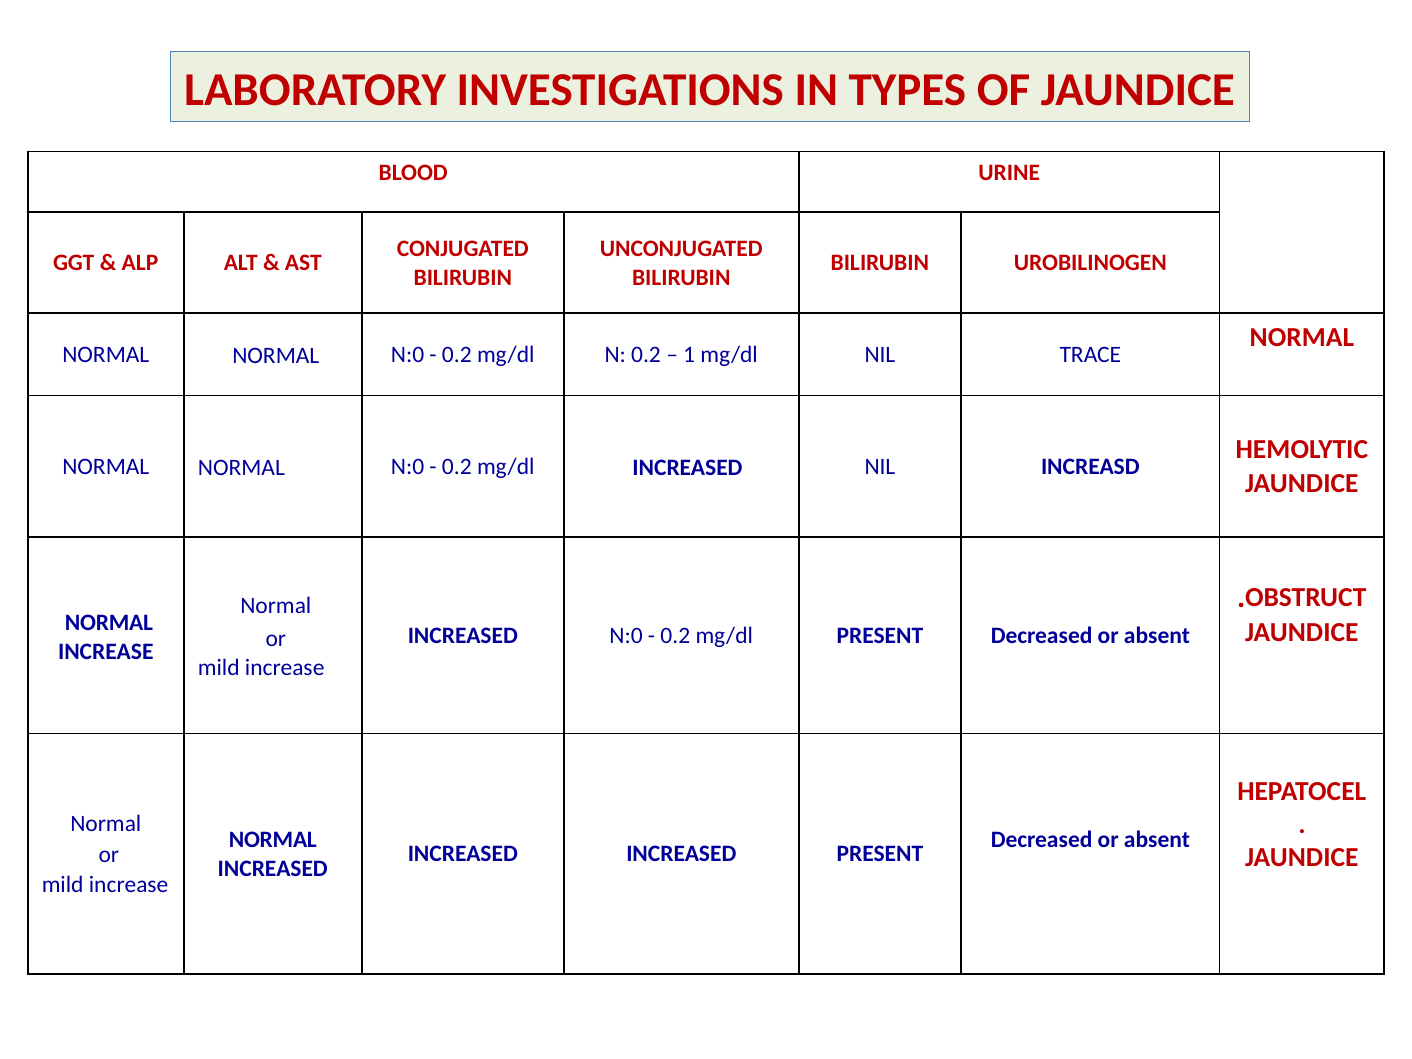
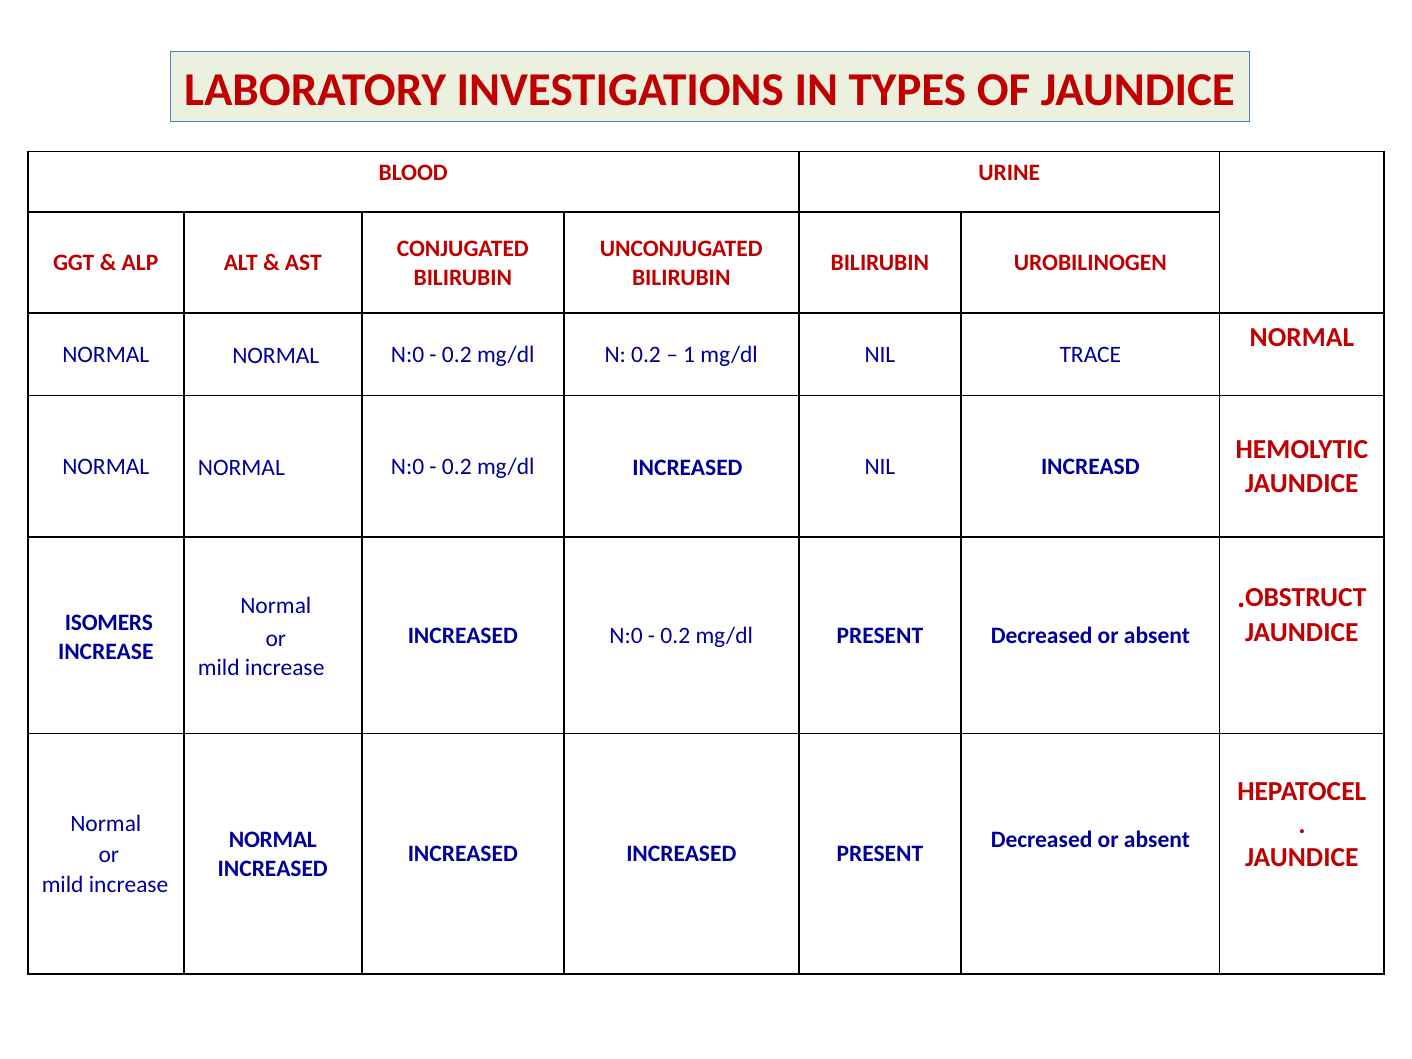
NORMAL at (109, 622): NORMAL -> ISOMERS
